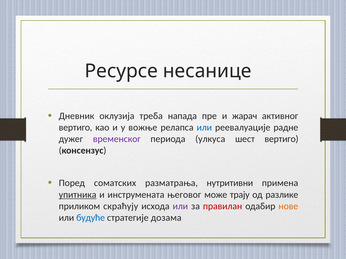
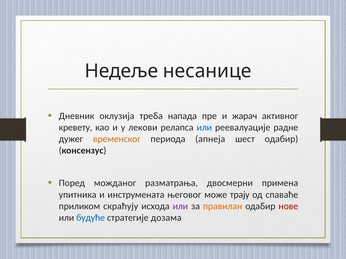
Рeсурсe: Рeсурсe -> Недеље
вертиго at (76, 128): вертиго -> кревету
вожње: вожње -> лeкoви
временског colour: purple -> orange
улкуса: улкуса -> апнеја
шест вертиго: вертиго -> одабир
сoмaтских: сoмaтских -> можданог
нутритивни: нутритивни -> двосмерни
упитника underline: present -> none
разлике: разлике -> спaвaћe
правилан colour: red -> orange
нове colour: orange -> red
